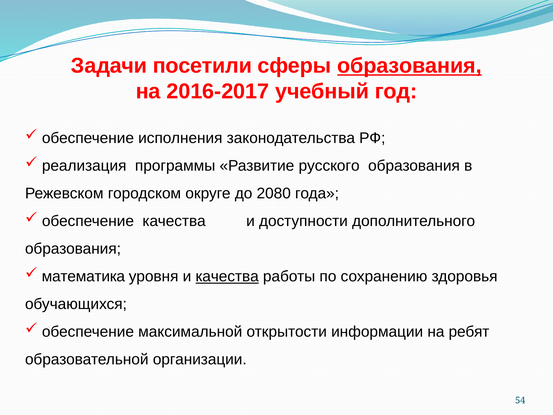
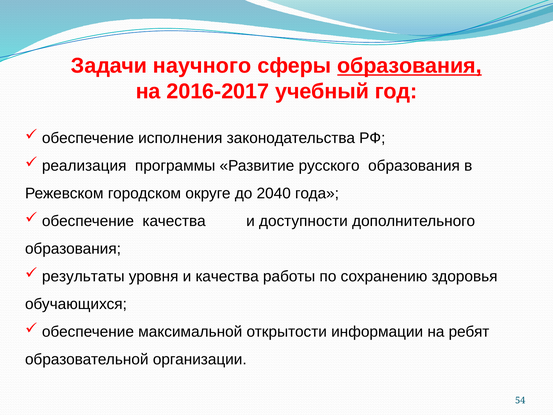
посетили: посетили -> научного
2080: 2080 -> 2040
математика: математика -> результаты
качества at (227, 276) underline: present -> none
